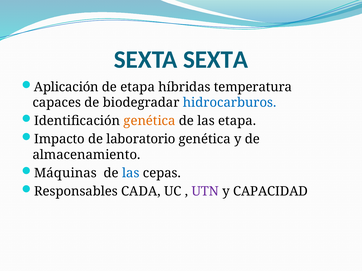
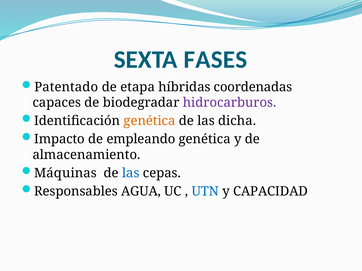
SEXTA SEXTA: SEXTA -> FASES
Aplicación: Aplicación -> Patentado
temperatura: temperatura -> coordenadas
hidrocarburos colour: blue -> purple
las etapa: etapa -> dicha
laboratorio: laboratorio -> empleando
CADA: CADA -> AGUA
UTN colour: purple -> blue
